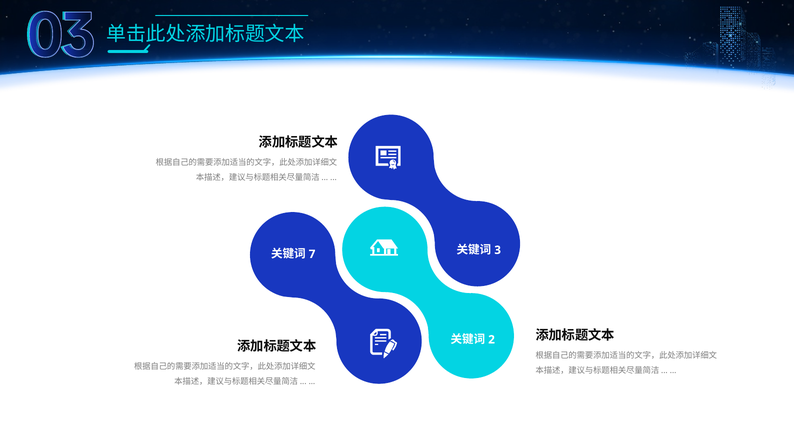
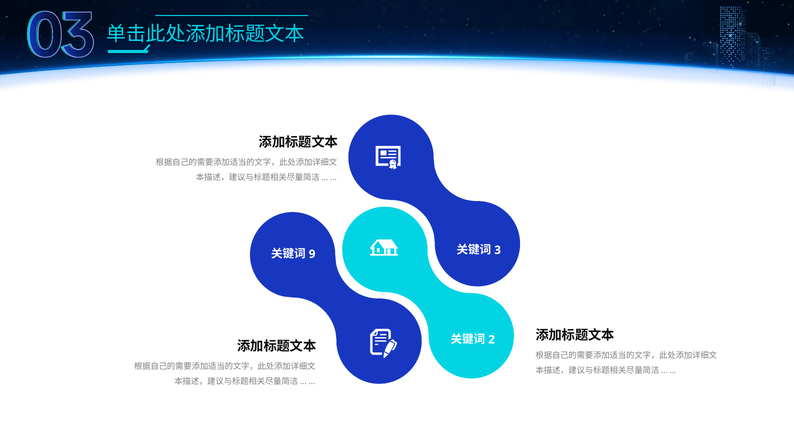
7: 7 -> 9
